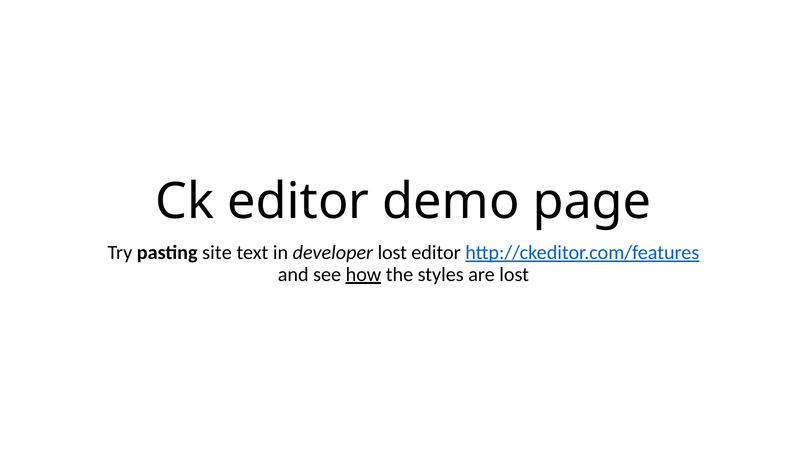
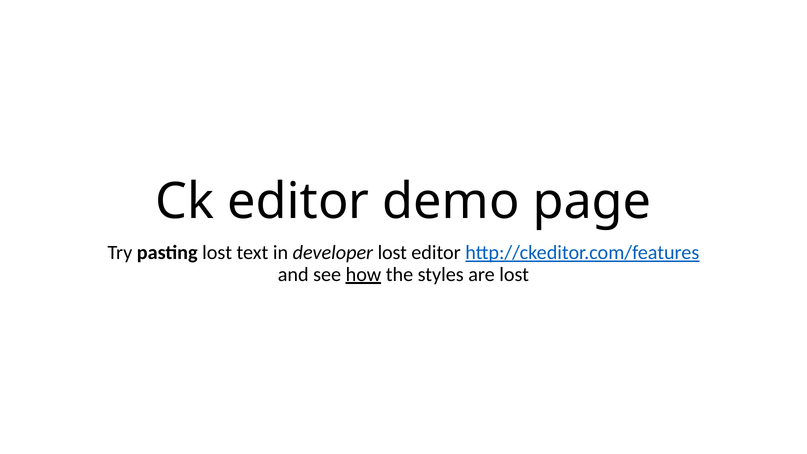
pasting site: site -> lost
